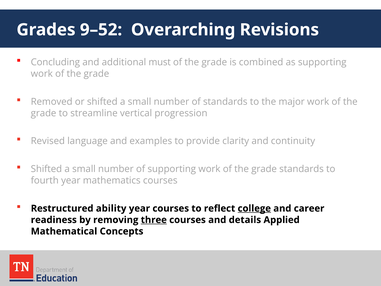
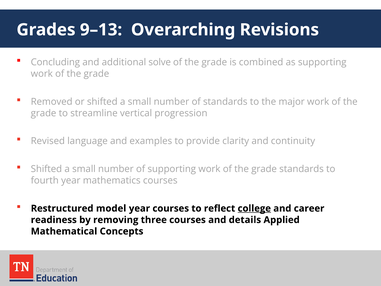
9–52: 9–52 -> 9–13
must: must -> solve
ability: ability -> model
three underline: present -> none
